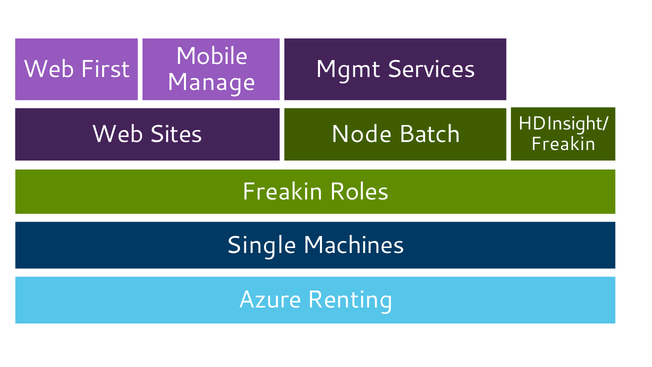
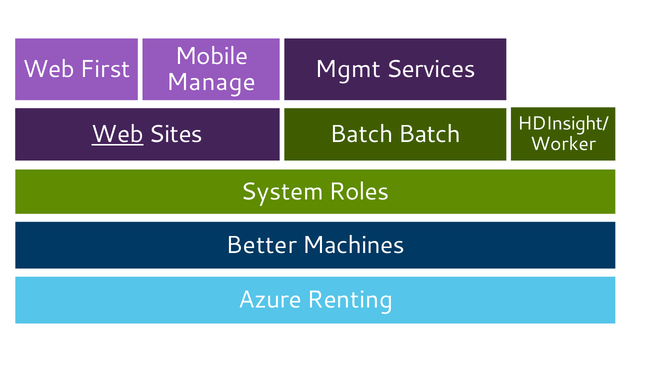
Web at (118, 134) underline: none -> present
Sites Node: Node -> Batch
Freakin at (563, 144): Freakin -> Worker
Freakin at (282, 191): Freakin -> System
Single: Single -> Better
